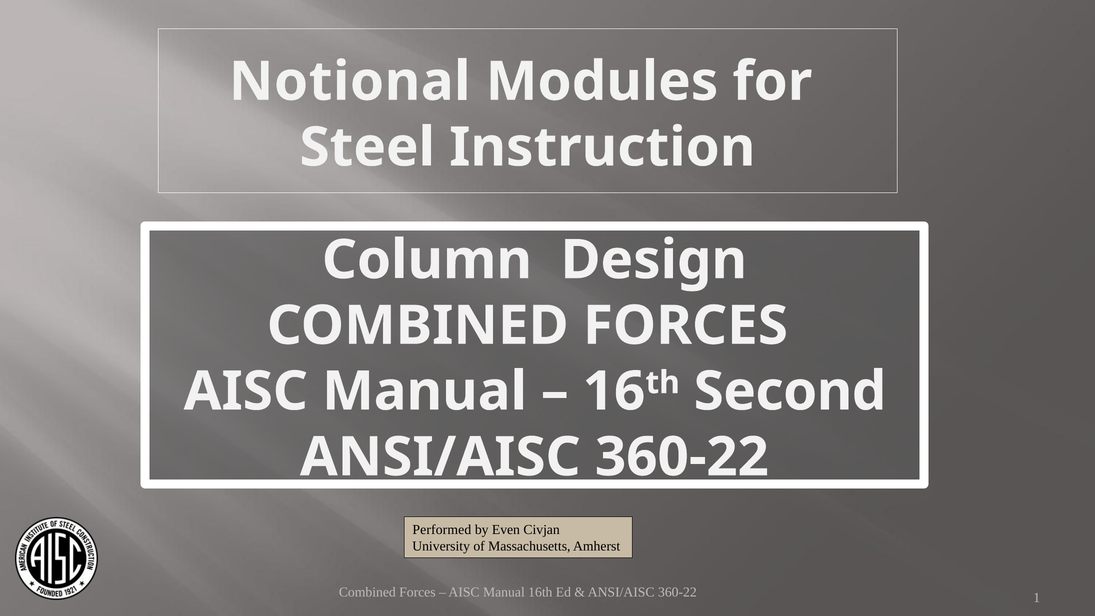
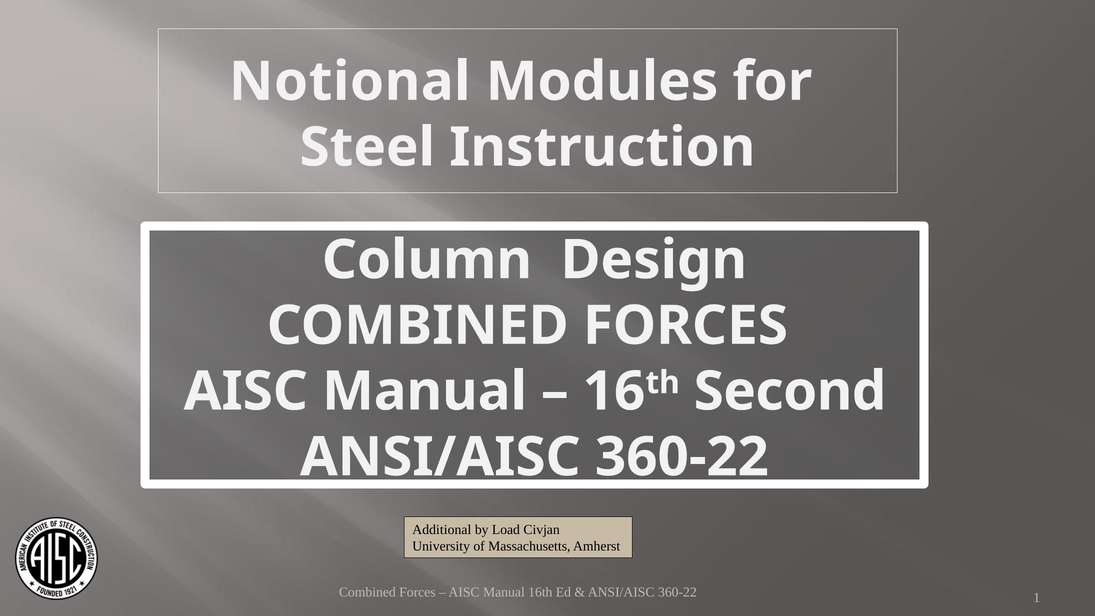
Performed: Performed -> Additional
Even: Even -> Load
